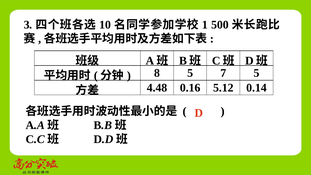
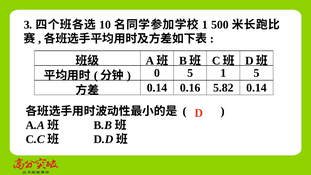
8: 8 -> 0
5 7: 7 -> 1
4.48 at (157, 88): 4.48 -> 0.14
5.12: 5.12 -> 5.82
